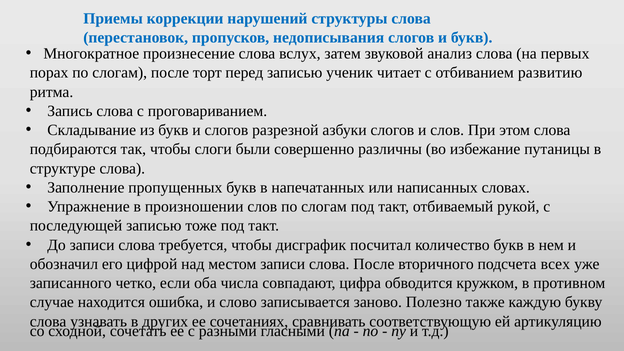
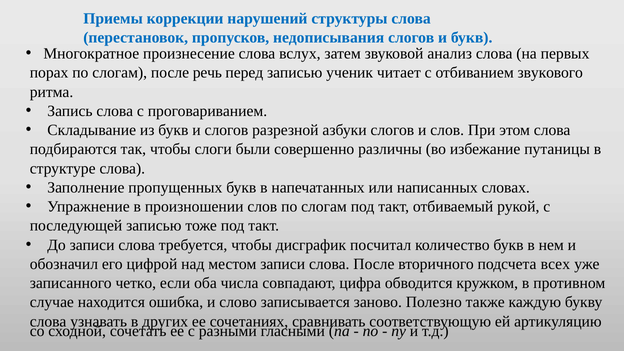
торт: торт -> речь
развитию: развитию -> звукового
